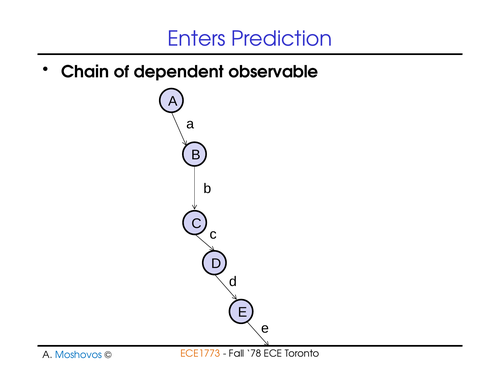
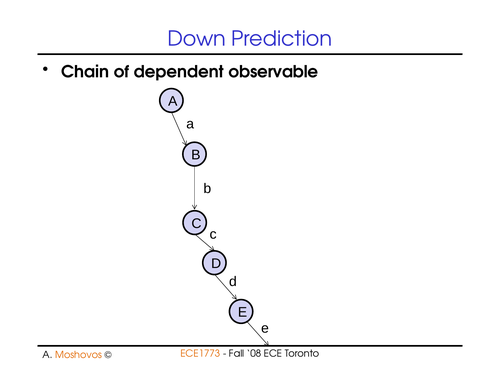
Enters: Enters -> Down
Moshovos colour: blue -> orange
78: 78 -> 08
